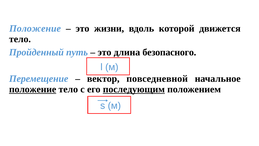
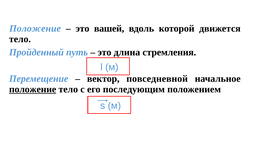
жизни: жизни -> вашей
безопасного: безопасного -> стремления
последующим underline: present -> none
